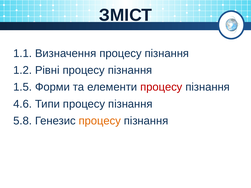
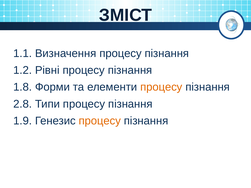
1.5: 1.5 -> 1.8
процесу at (161, 87) colour: red -> orange
4.6: 4.6 -> 2.8
5.8: 5.8 -> 1.9
